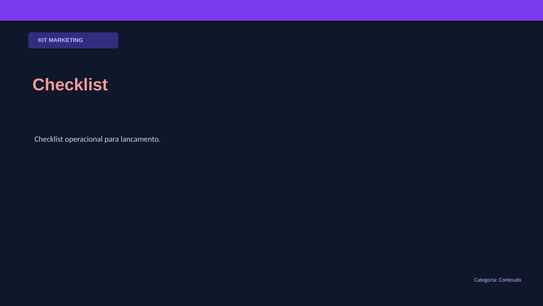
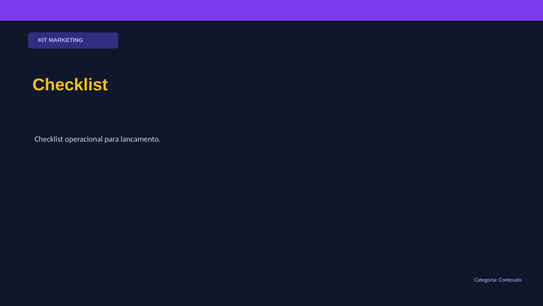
Checklist at (70, 85) colour: pink -> yellow
